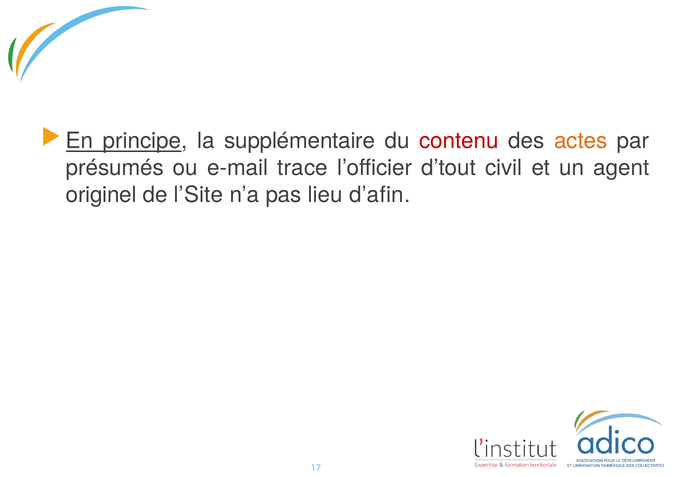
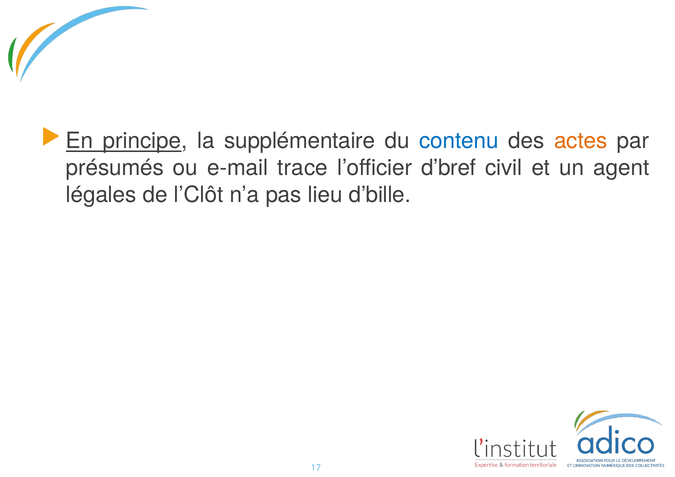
contenu colour: red -> blue
d’tout: d’tout -> d’bref
originel: originel -> légales
l’Site: l’Site -> l’Clôt
d’afin: d’afin -> d’bille
